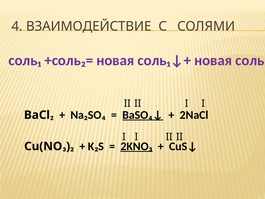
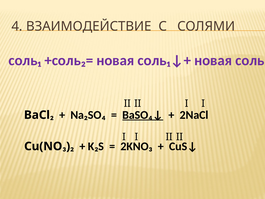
2KNO₃ underline: present -> none
